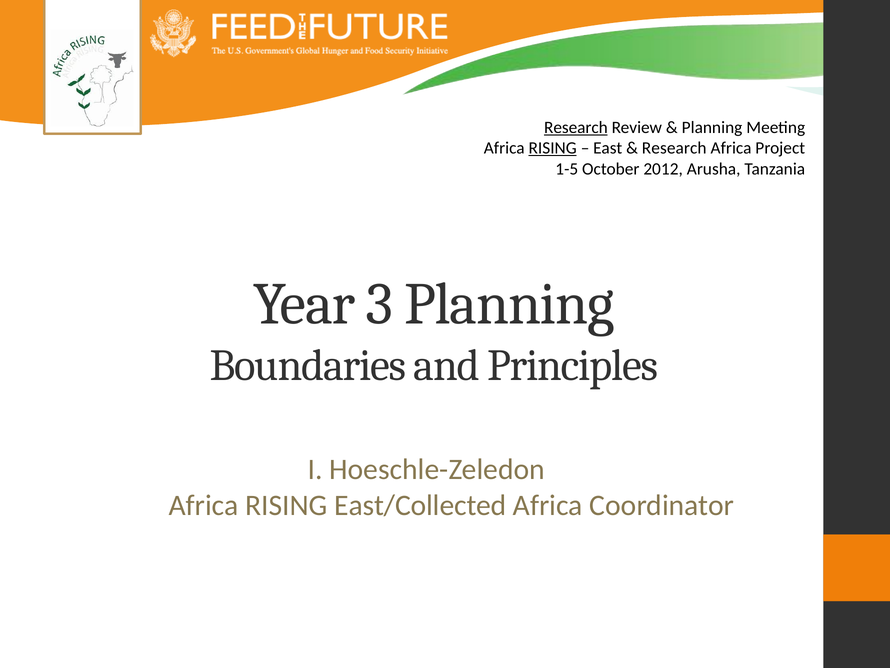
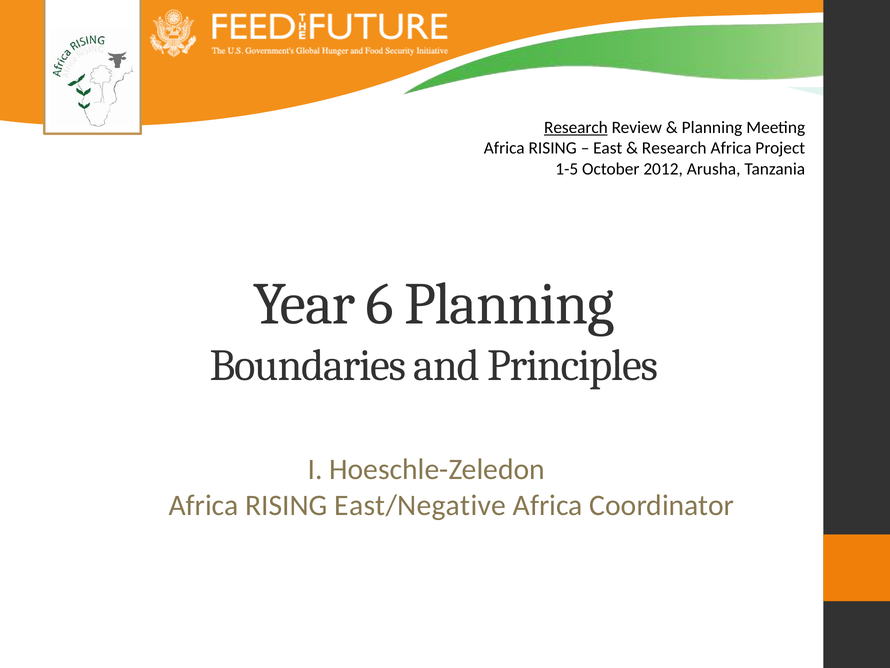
RISING at (553, 148) underline: present -> none
3: 3 -> 6
East/Collected: East/Collected -> East/Negative
